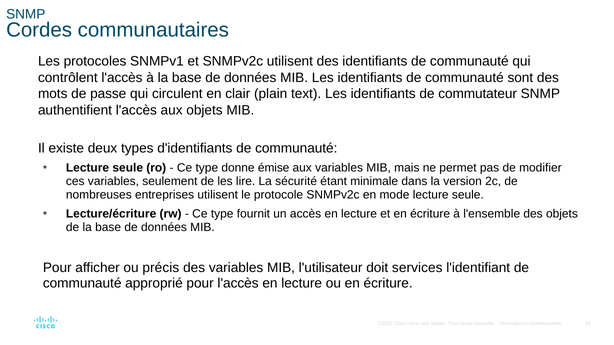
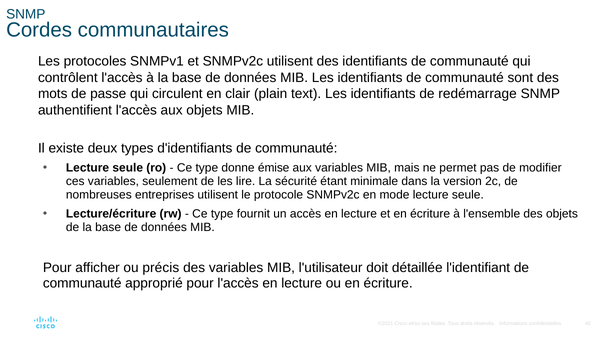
commutateur: commutateur -> redémarrage
services: services -> détaillée
